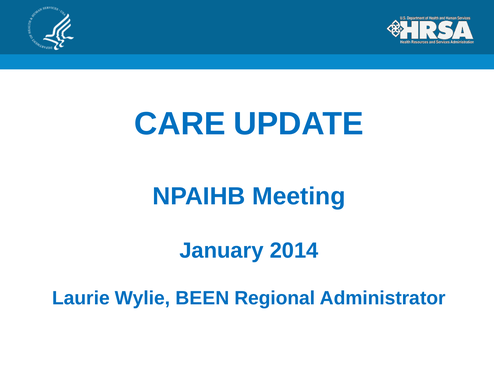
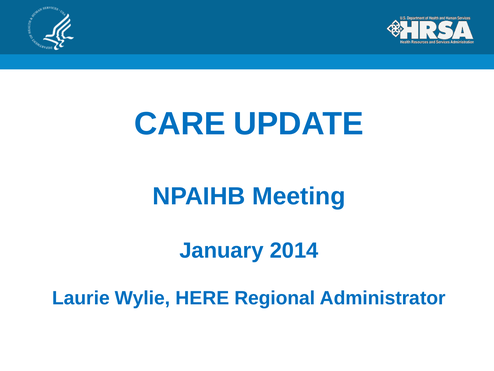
BEEN: BEEN -> HERE
